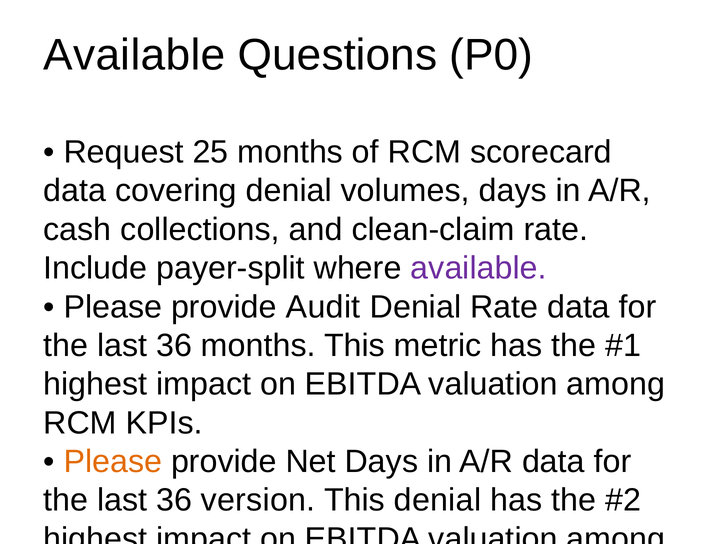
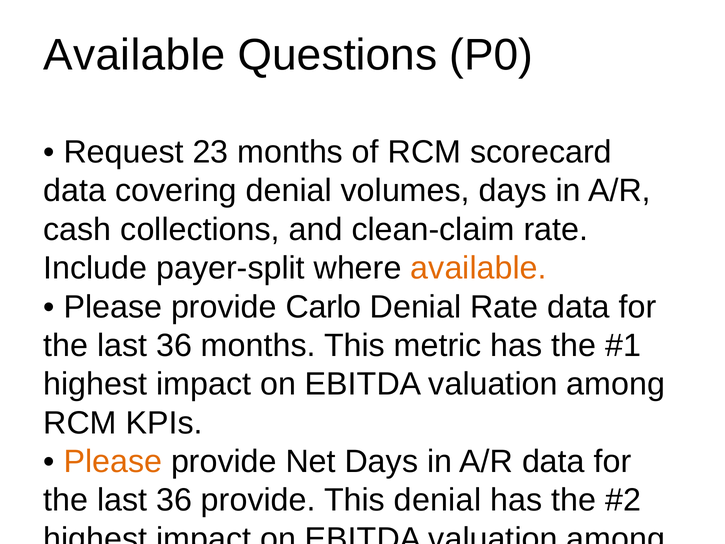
25: 25 -> 23
available at (479, 268) colour: purple -> orange
Audit: Audit -> Carlo
36 version: version -> provide
